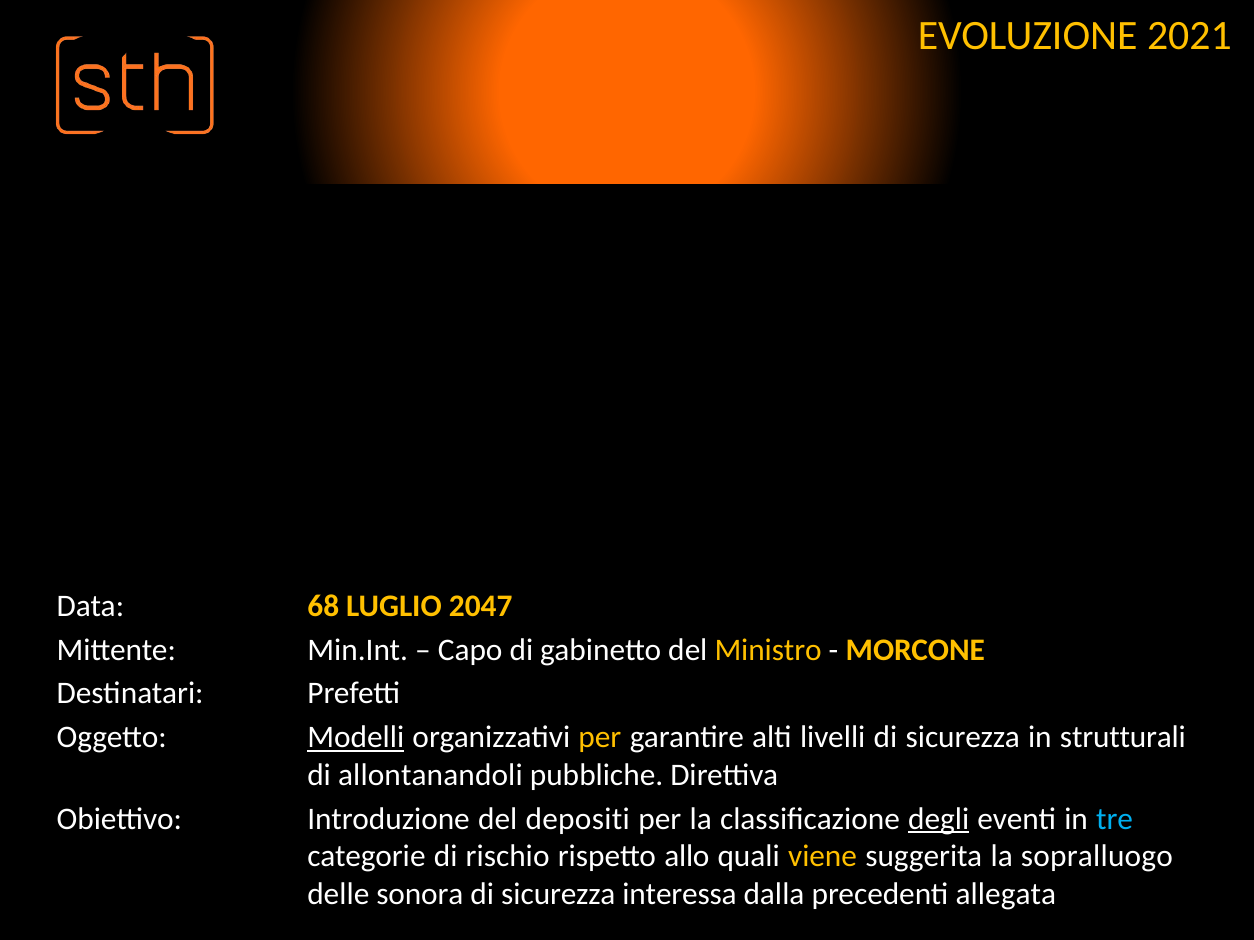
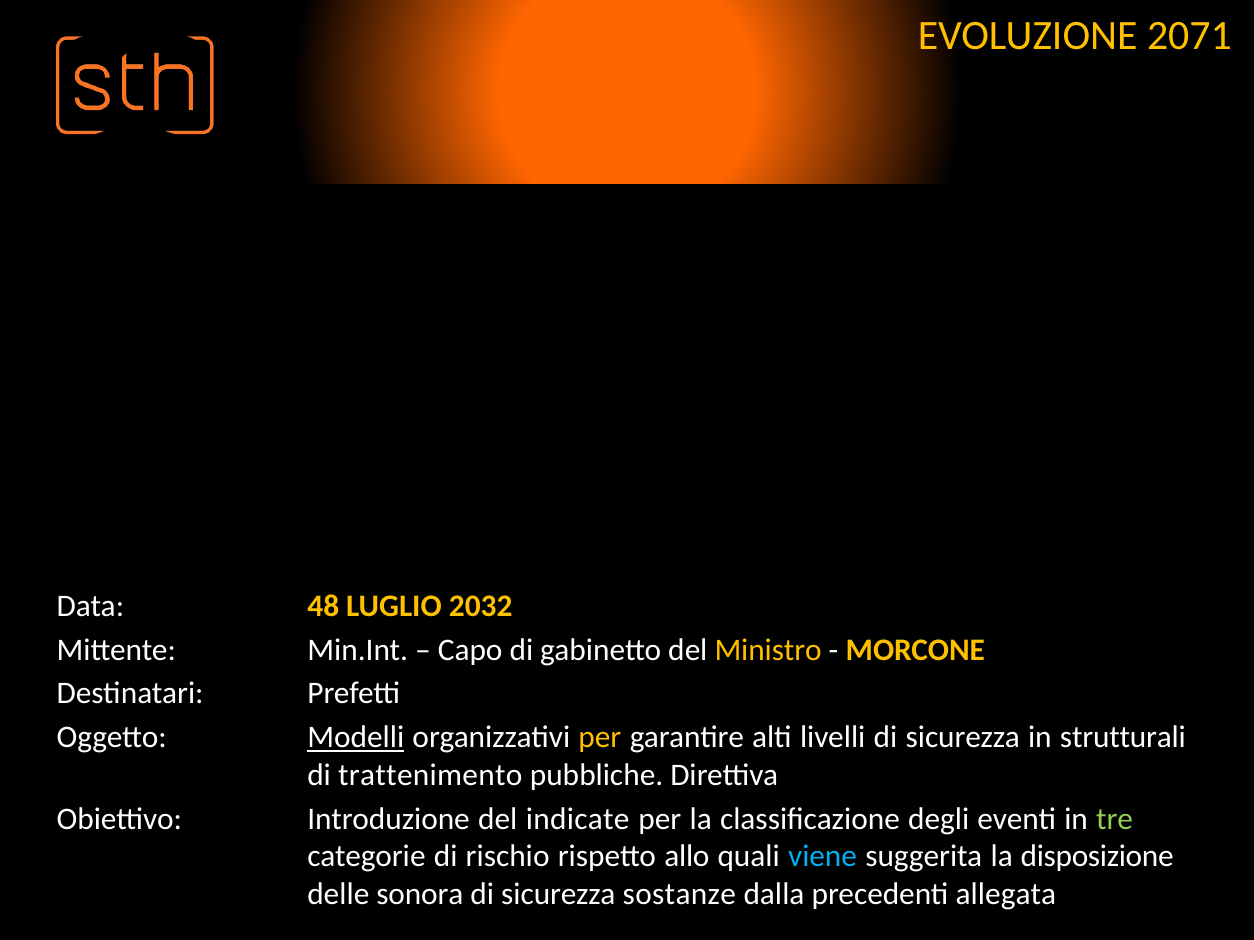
2021: 2021 -> 2071
68: 68 -> 48
2047: 2047 -> 2032
allontanandoli: allontanandoli -> trattenimento
depositi: depositi -> indicate
degli underline: present -> none
tre colour: light blue -> light green
viene colour: yellow -> light blue
sopralluogo: sopralluogo -> disposizione
interessa: interessa -> sostanze
